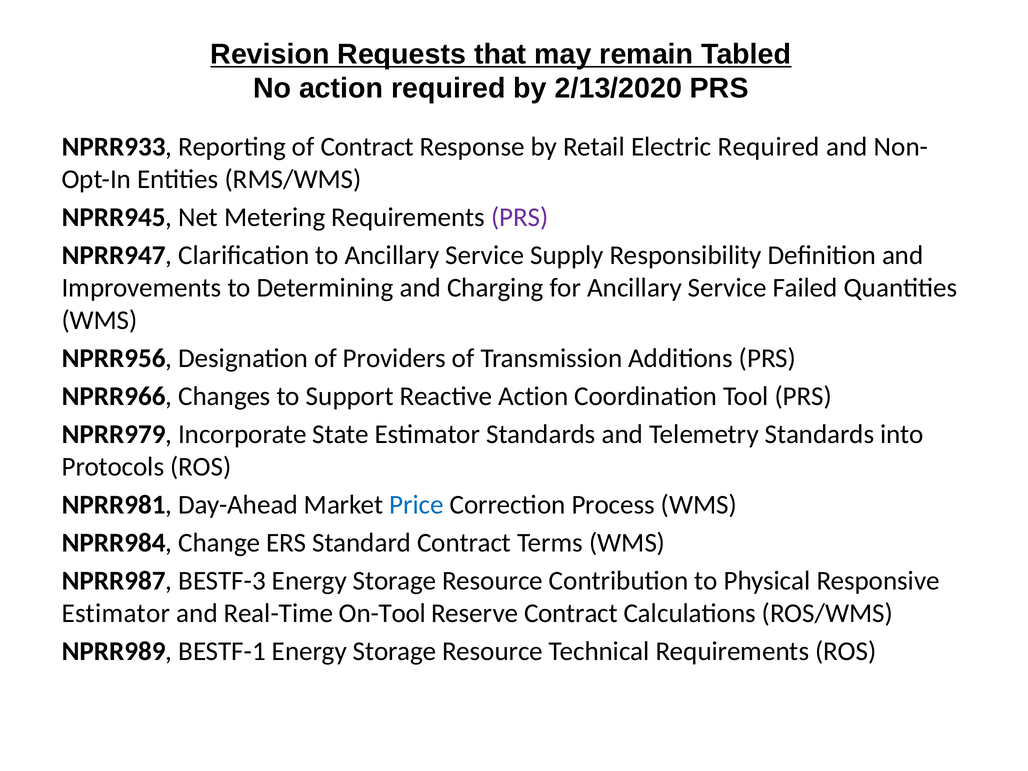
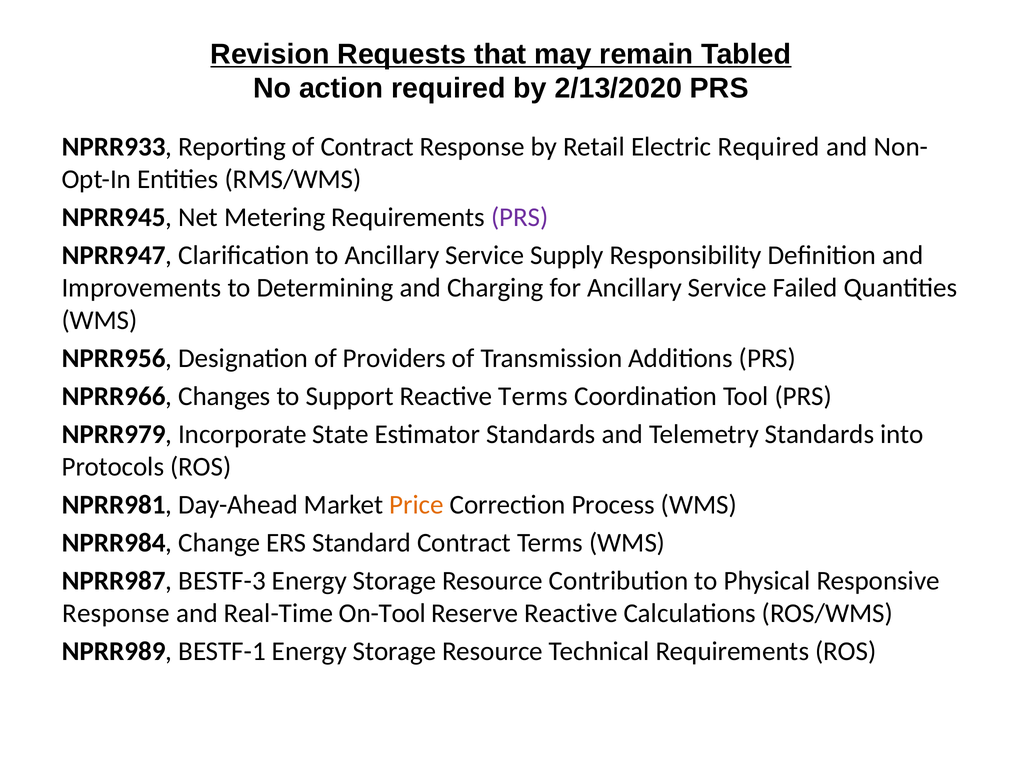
Reactive Action: Action -> Terms
Price colour: blue -> orange
Estimator at (116, 613): Estimator -> Response
Reserve Contract: Contract -> Reactive
